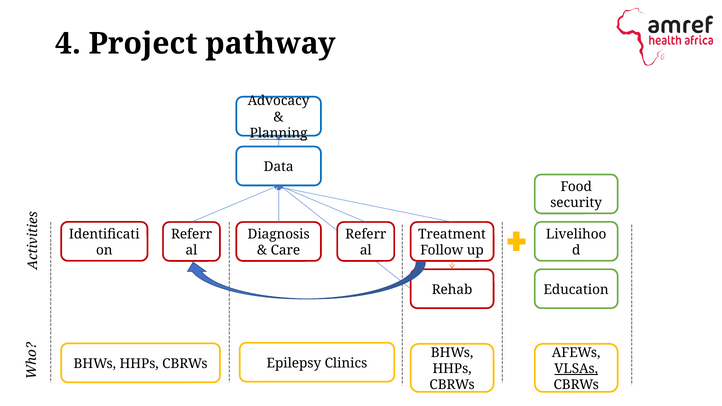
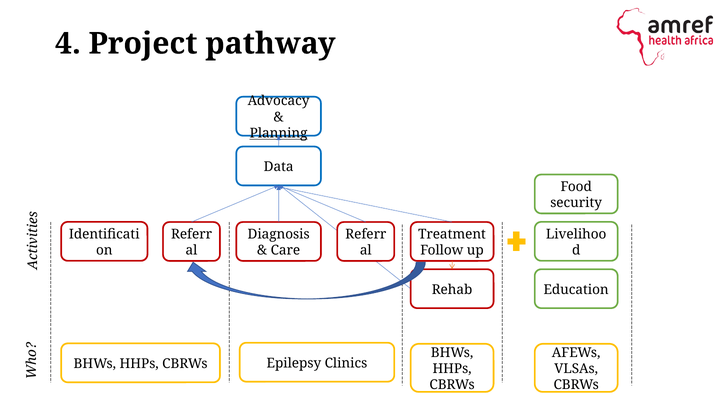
VLSAs underline: present -> none
